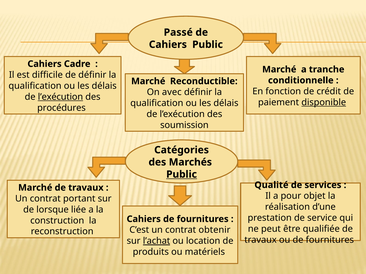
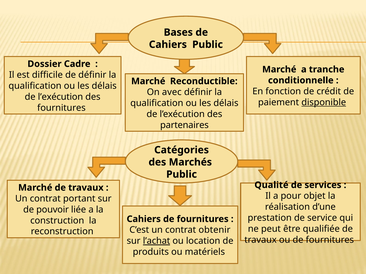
Passé: Passé -> Bases
Cahiers at (45, 64): Cahiers -> Dossier
l’exécution at (60, 97) underline: present -> none
procédures at (61, 108): procédures -> fournitures
soumission: soumission -> partenaires
Public at (182, 175) underline: present -> none
lorsque: lorsque -> pouvoir
